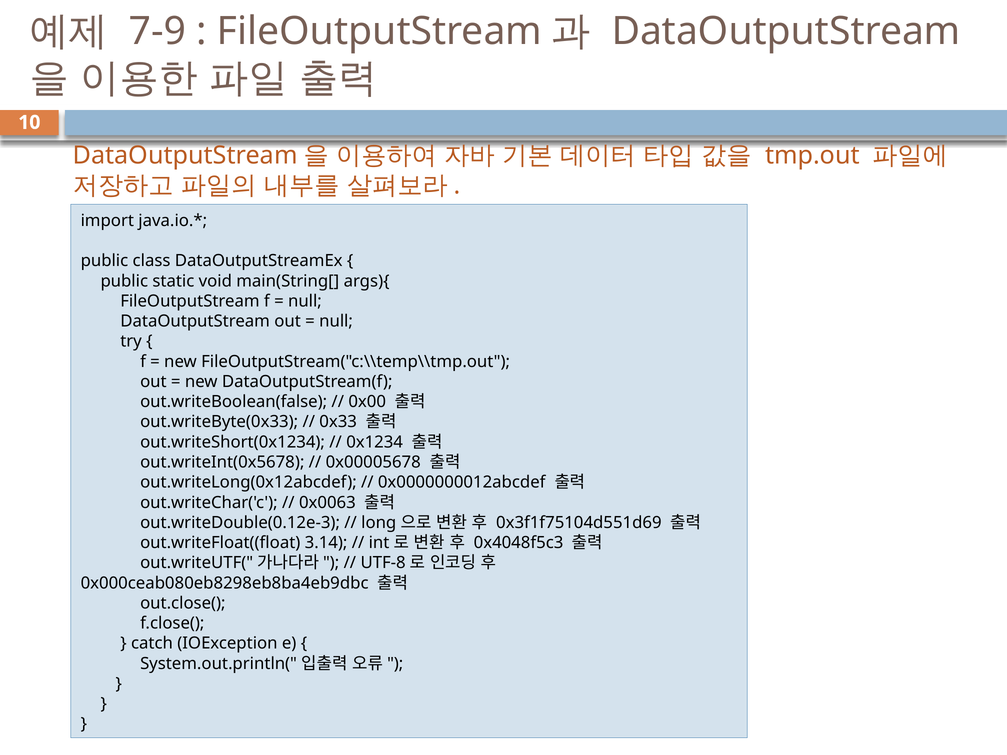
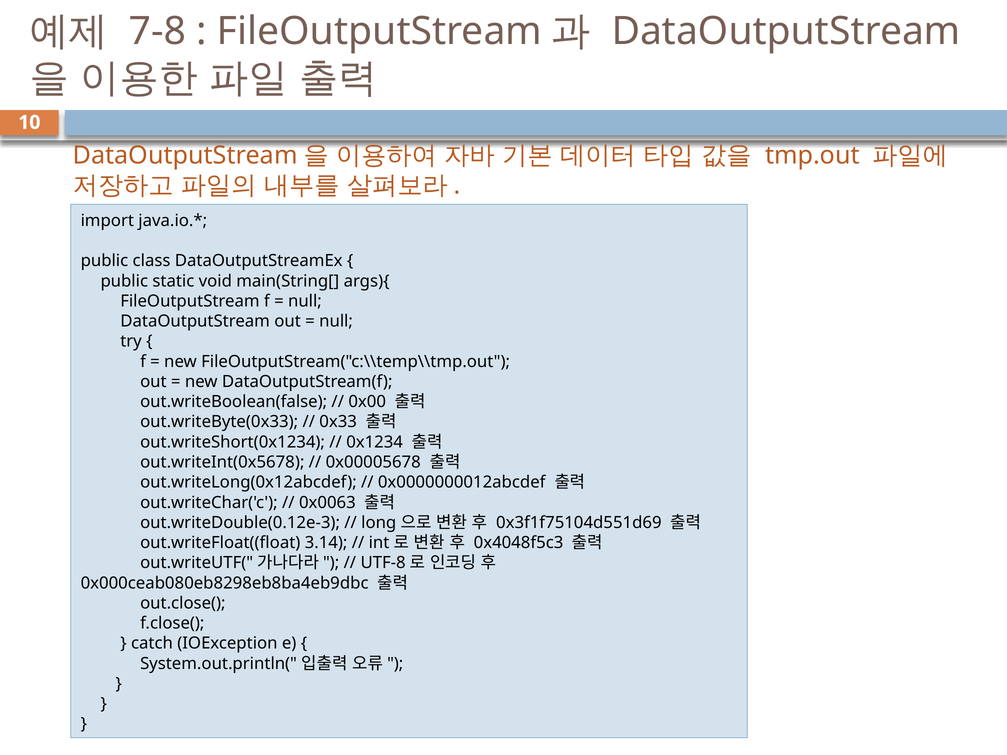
7-9: 7-9 -> 7-8
